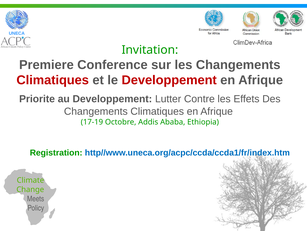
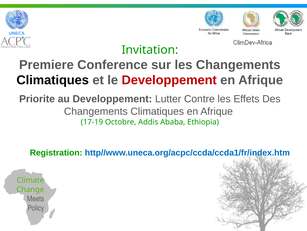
Climatiques at (53, 80) colour: red -> black
